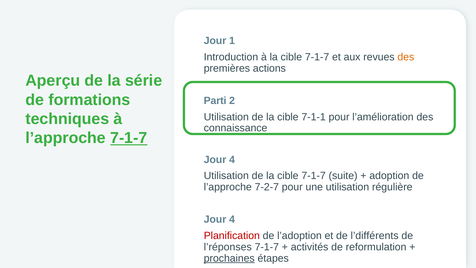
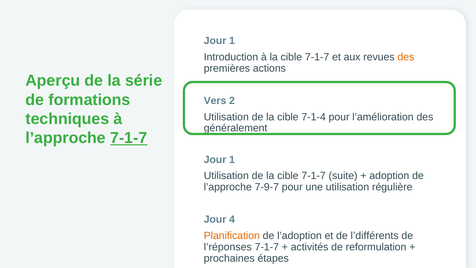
Parti: Parti -> Vers
7-1-1: 7-1-1 -> 7-1-4
connaissance: connaissance -> généralement
4 at (232, 159): 4 -> 1
7-2-7: 7-2-7 -> 7-9-7
Planification colour: red -> orange
prochaines underline: present -> none
